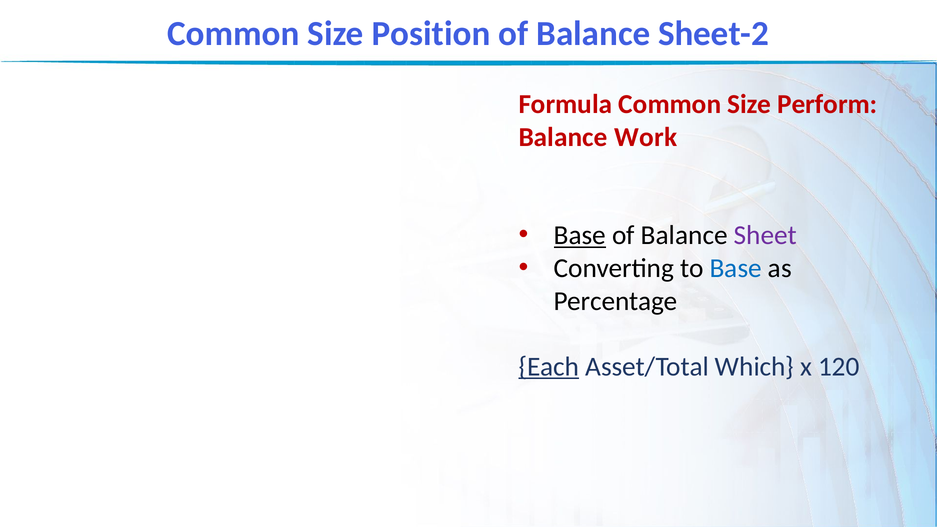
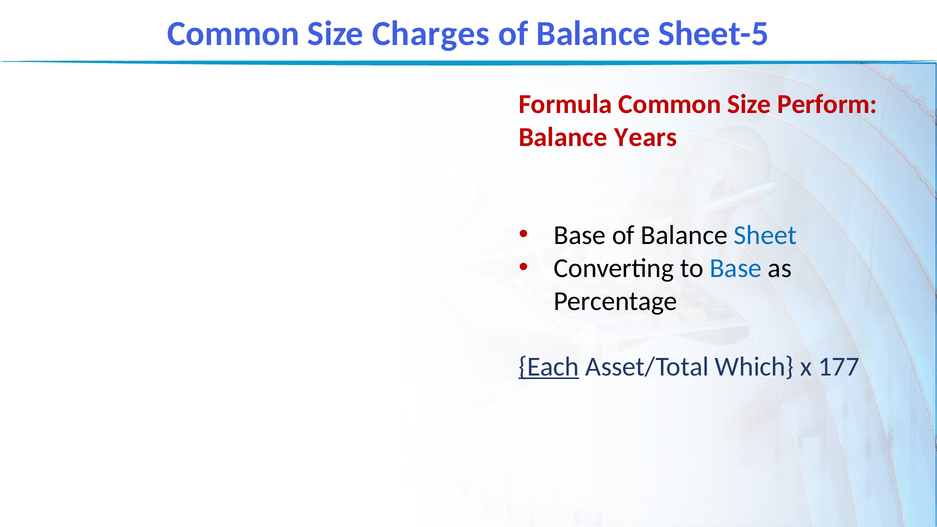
Position: Position -> Charges
Sheet-2: Sheet-2 -> Sheet-5
Work: Work -> Years
Base at (580, 235) underline: present -> none
Sheet colour: purple -> blue
120: 120 -> 177
